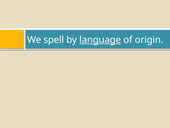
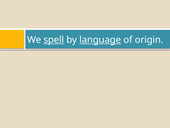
spell underline: none -> present
